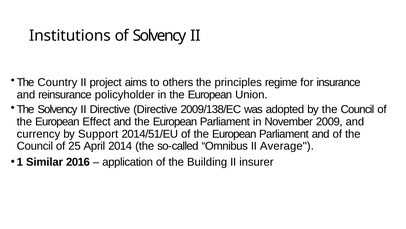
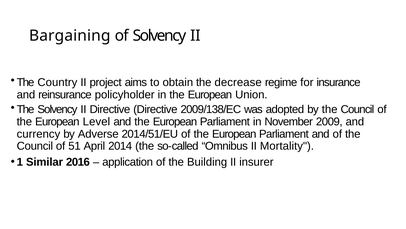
Institutions: Institutions -> Bargaining
others: others -> obtain
principles: principles -> decrease
Effect: Effect -> Level
Support: Support -> Adverse
25: 25 -> 51
Average: Average -> Mortality
